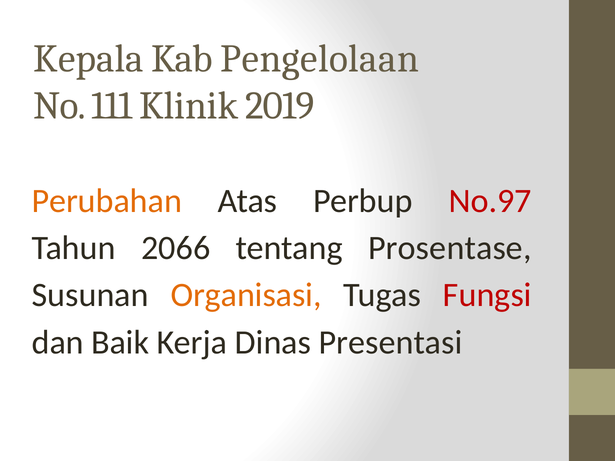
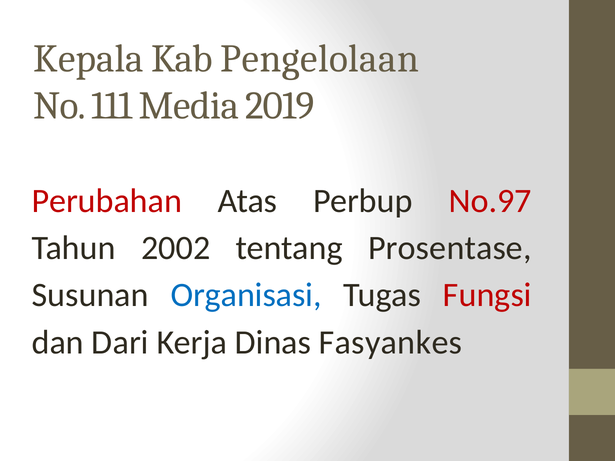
Klinik: Klinik -> Media
Perubahan colour: orange -> red
2066: 2066 -> 2002
Organisasi colour: orange -> blue
Baik: Baik -> Dari
Presentasi: Presentasi -> Fasyankes
